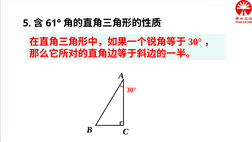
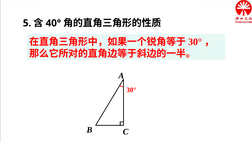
61°: 61° -> 40°
